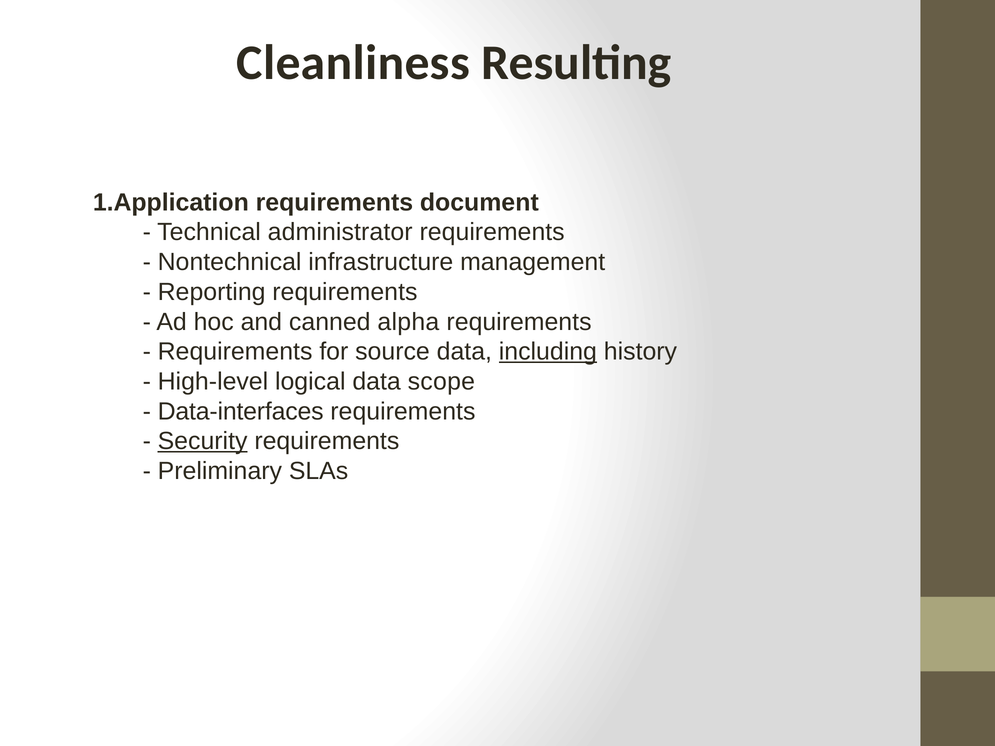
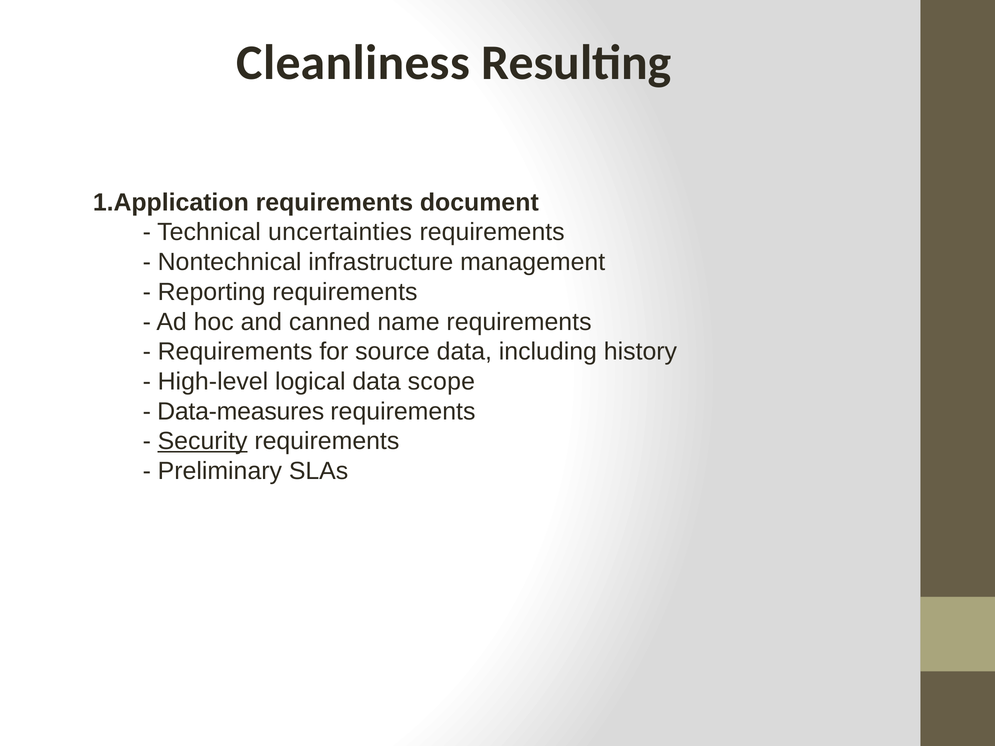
administrator: administrator -> uncertainties
alpha: alpha -> name
including underline: present -> none
Data-interfaces: Data-interfaces -> Data-measures
